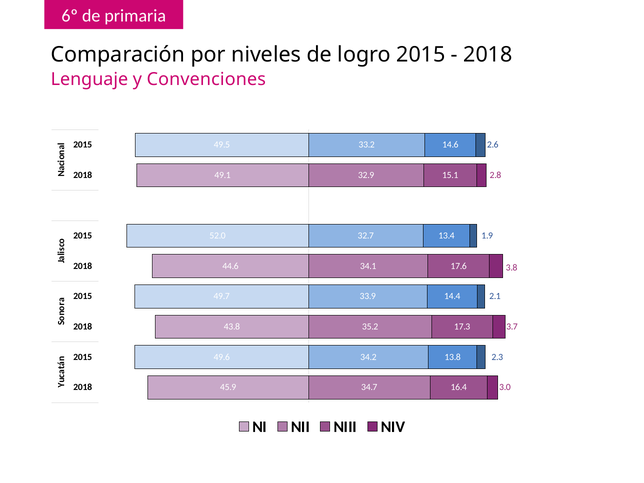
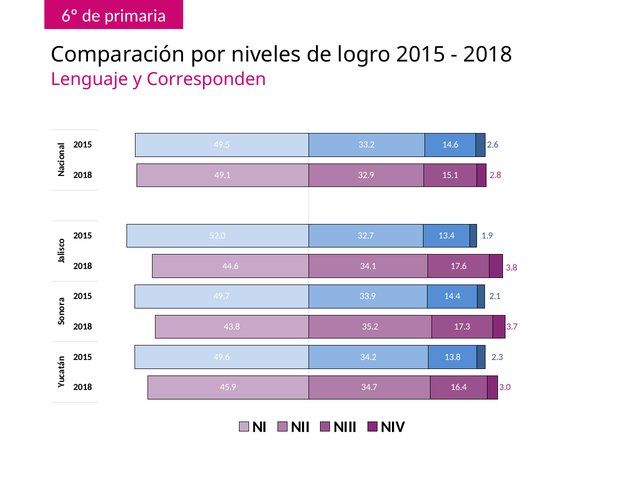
Convenciones: Convenciones -> Corresponden
